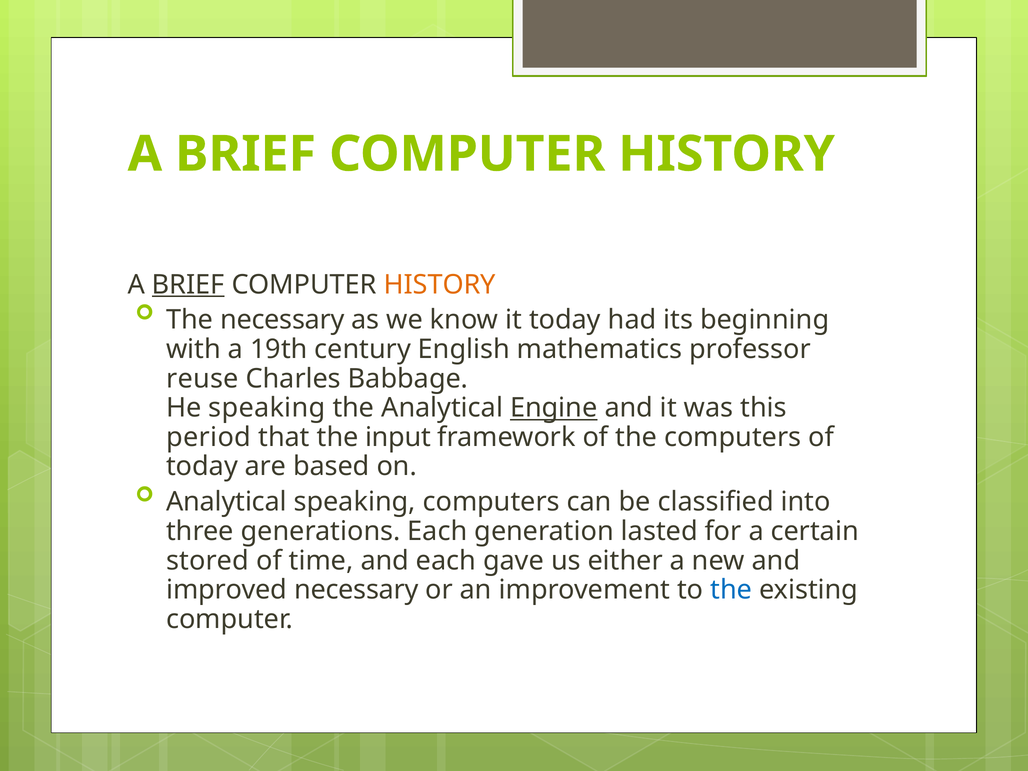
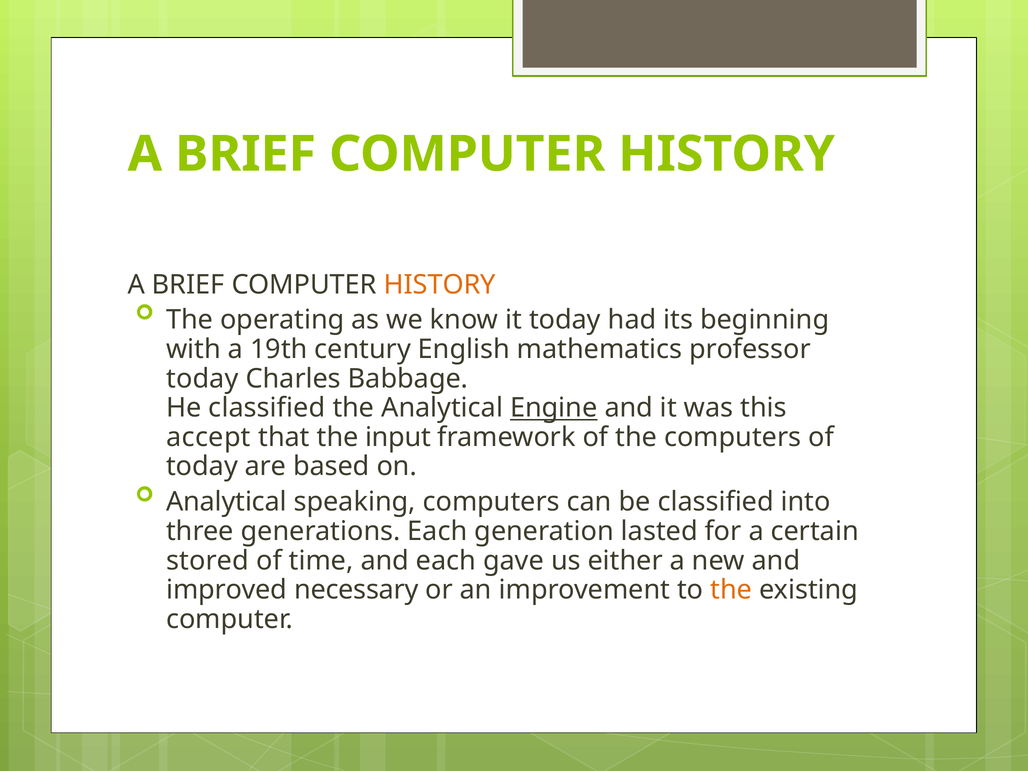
BRIEF at (188, 285) underline: present -> none
The necessary: necessary -> operating
reuse at (202, 379): reuse -> today
He speaking: speaking -> classified
period: period -> accept
the at (731, 590) colour: blue -> orange
